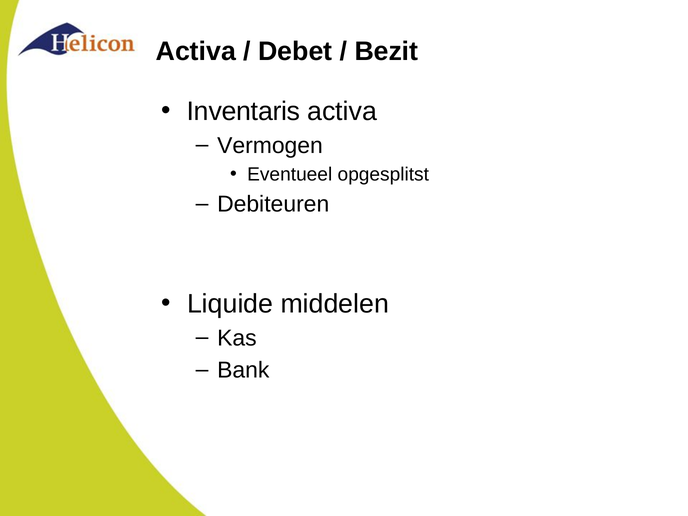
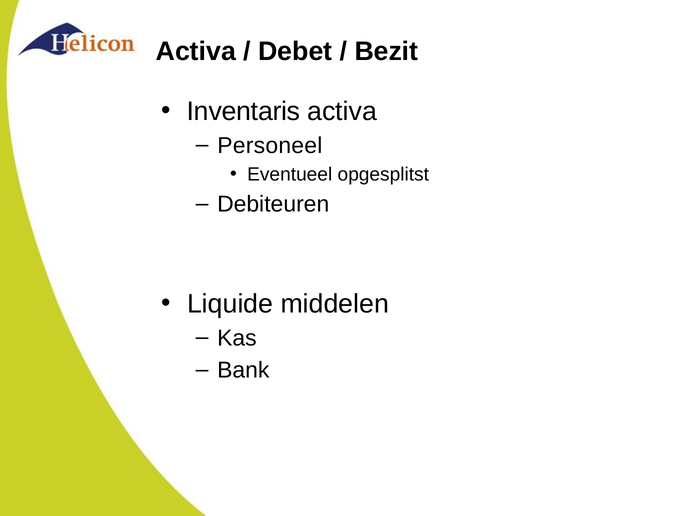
Vermogen: Vermogen -> Personeel
